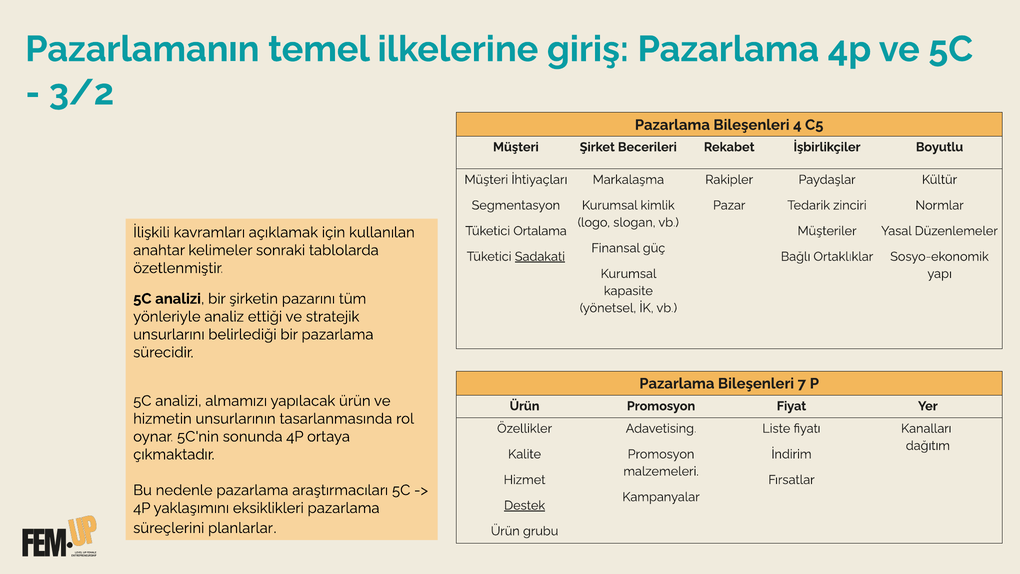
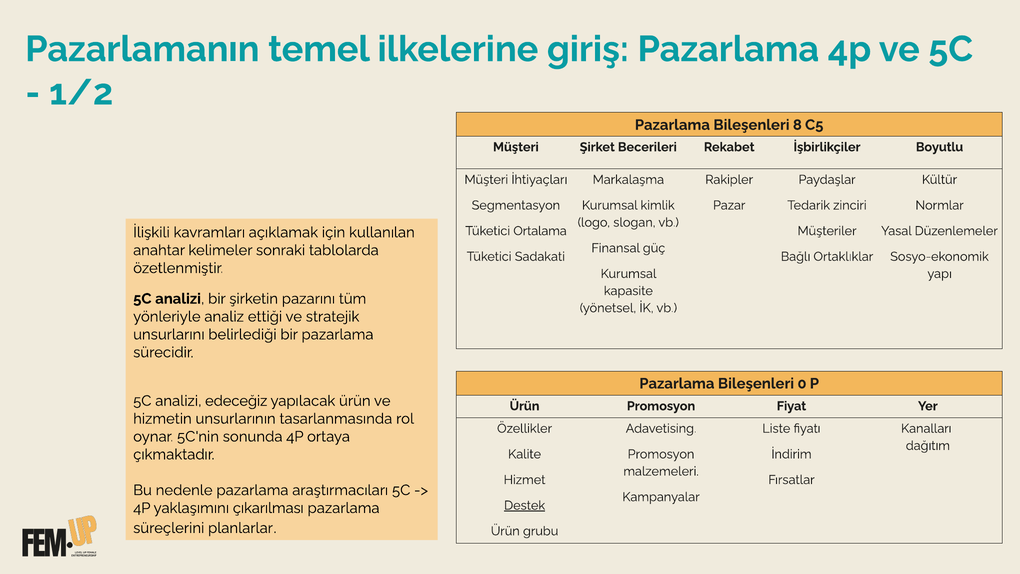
3/2: 3/2 -> 1/2
4: 4 -> 8
Sadakati underline: present -> none
7: 7 -> 0
almamızı: almamızı -> edeceğiz
eksiklikleri: eksiklikleri -> çıkarılması
